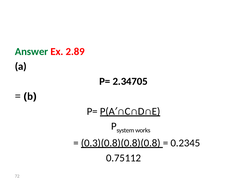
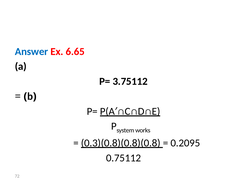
Answer colour: green -> blue
2.89: 2.89 -> 6.65
2.34705: 2.34705 -> 3.75112
0.2345: 0.2345 -> 0.2095
